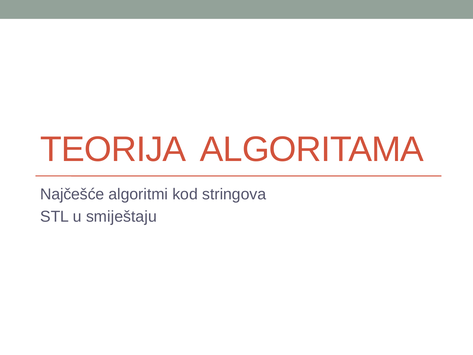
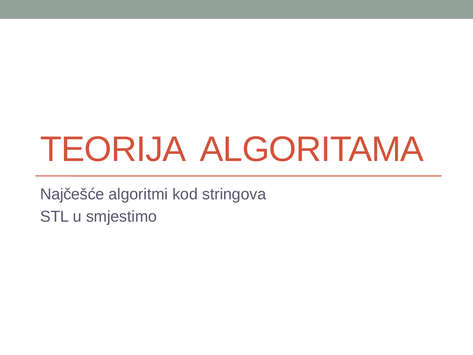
smiještaju: smiještaju -> smjestimo
